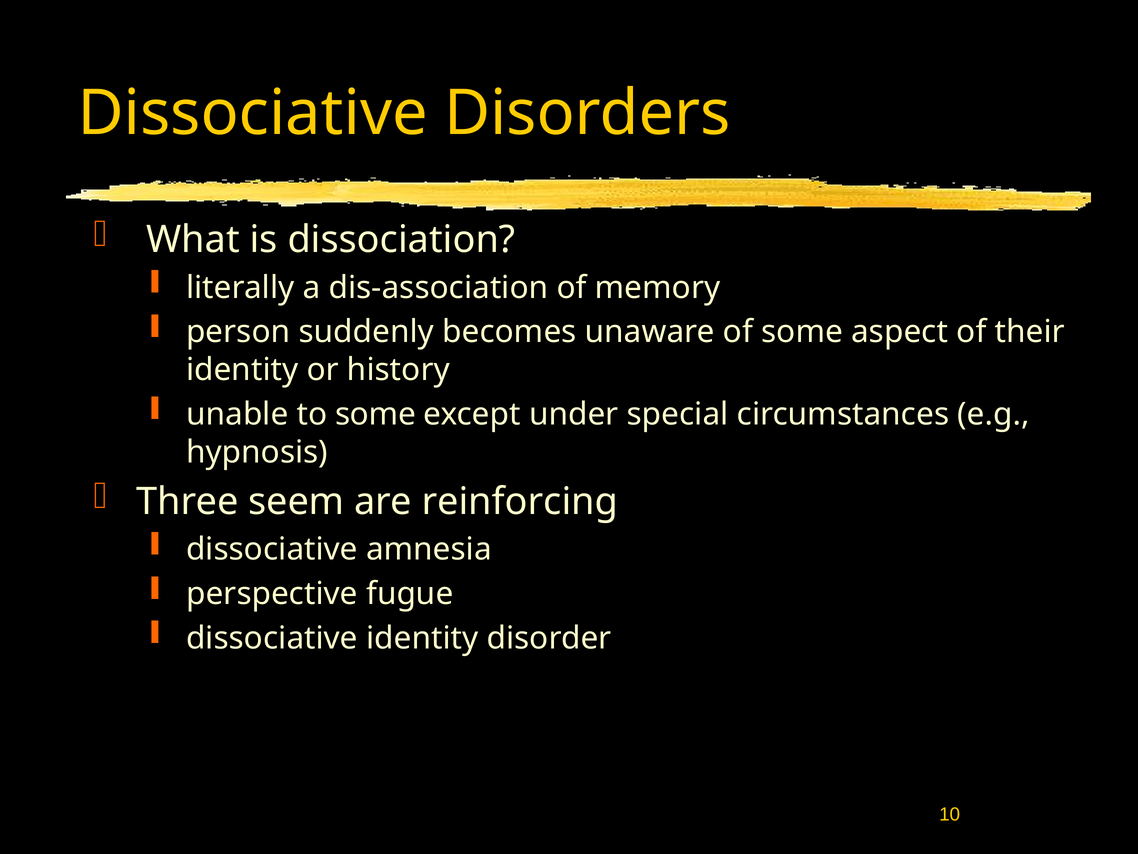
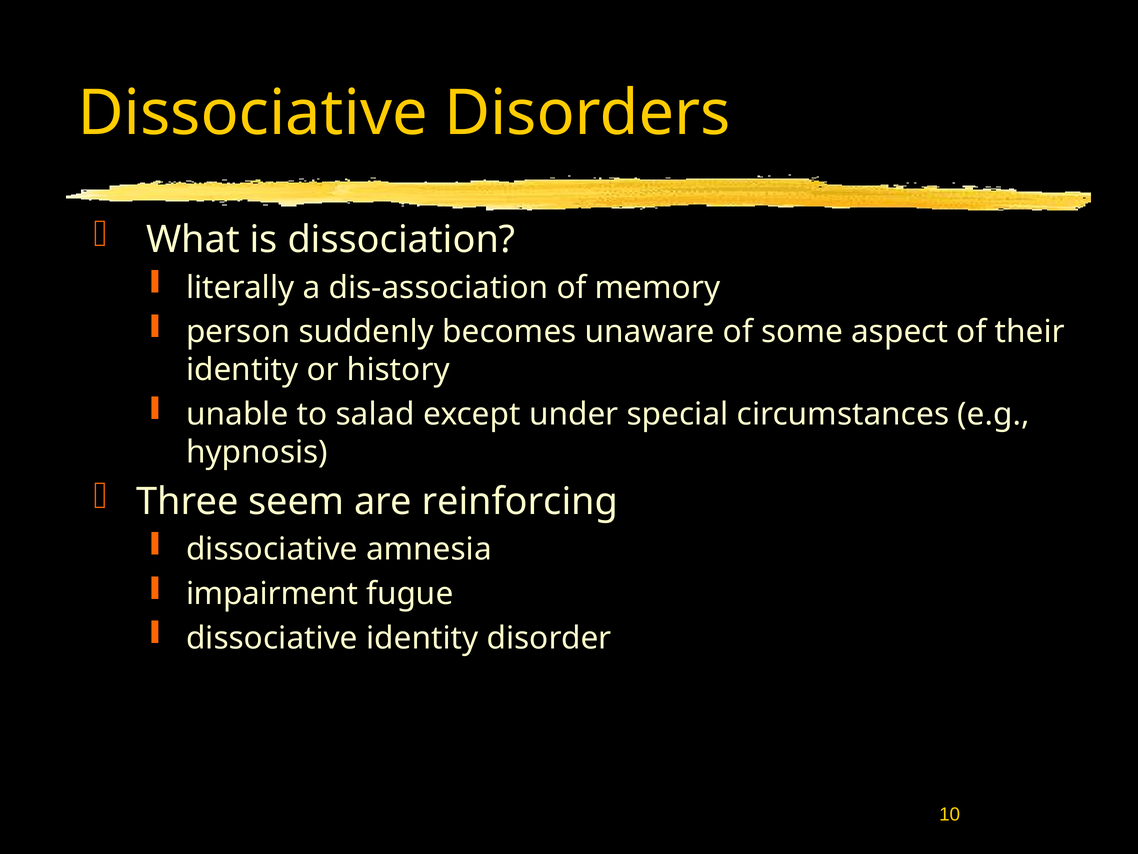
to some: some -> salad
perspective: perspective -> impairment
